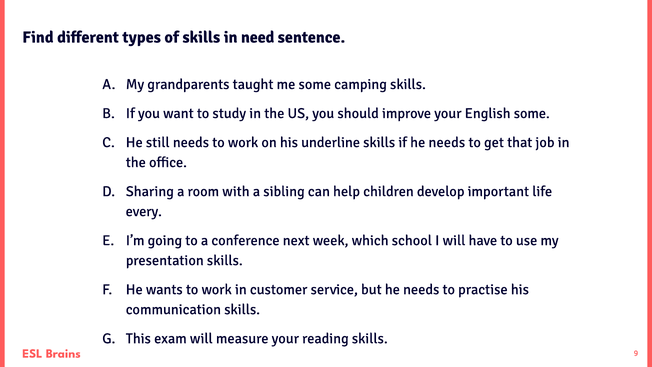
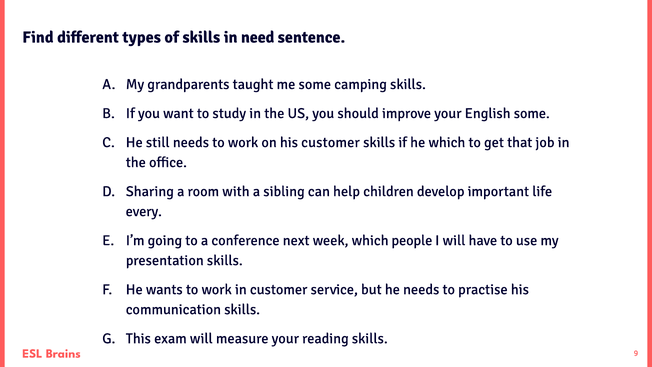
his underline: underline -> customer
if he needs: needs -> which
school: school -> people
